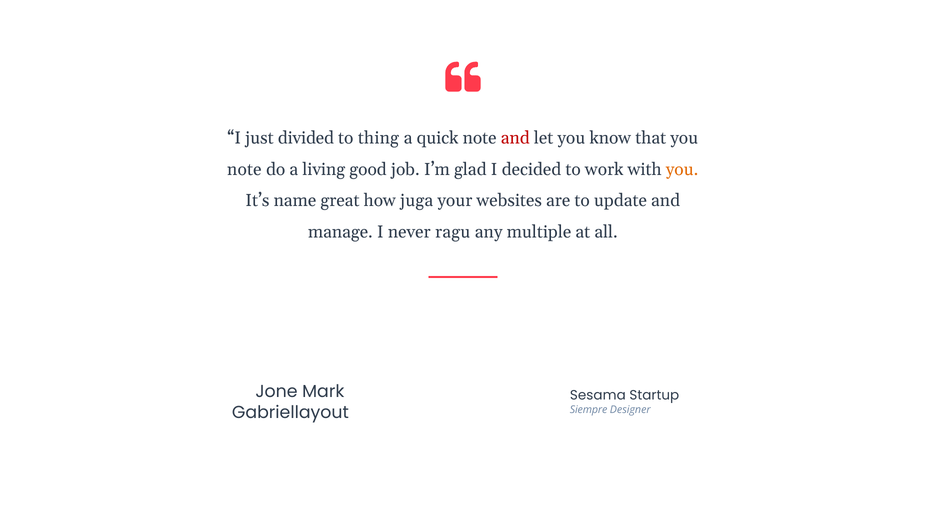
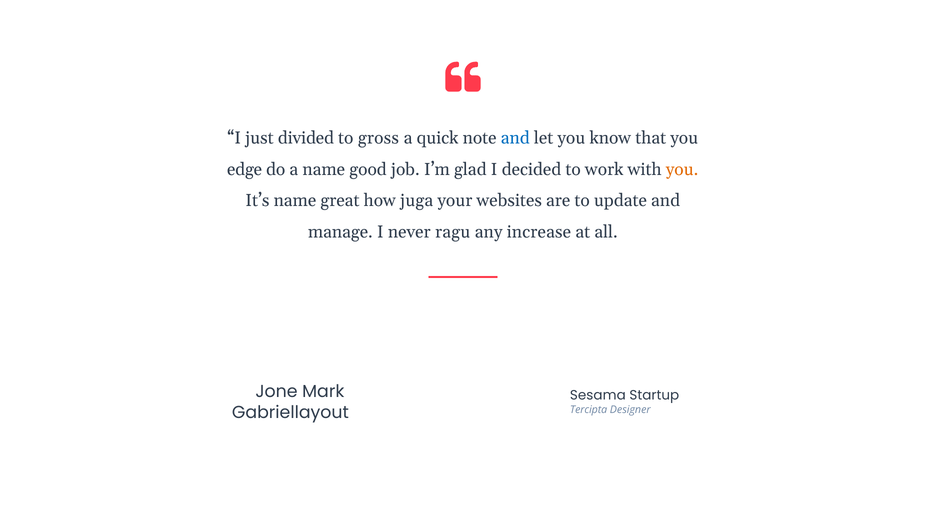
thing: thing -> gross
and at (515, 138) colour: red -> blue
note at (244, 169): note -> edge
a living: living -> name
multiple: multiple -> increase
Siempre: Siempre -> Tercipta
